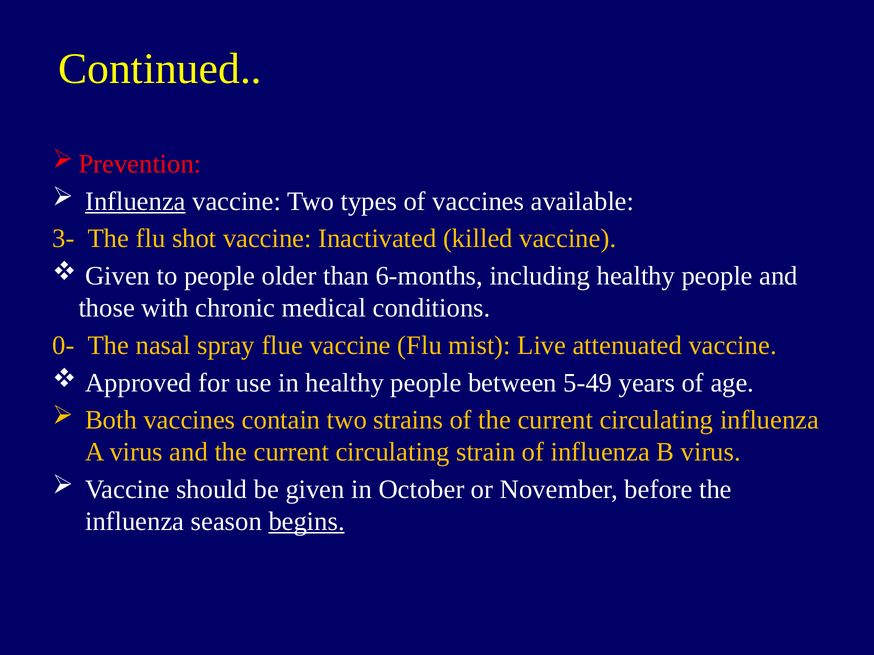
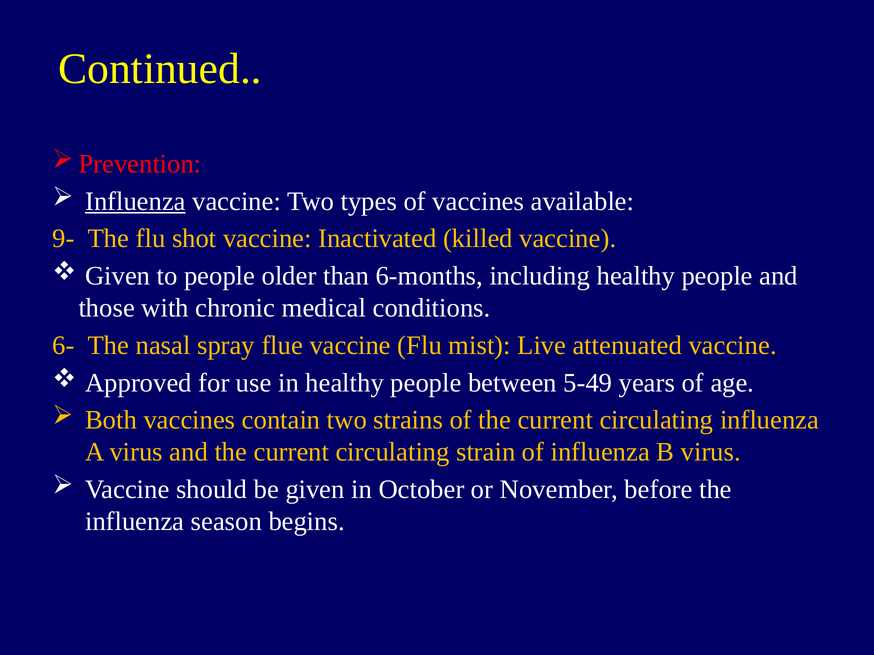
3-: 3- -> 9-
0-: 0- -> 6-
begins underline: present -> none
